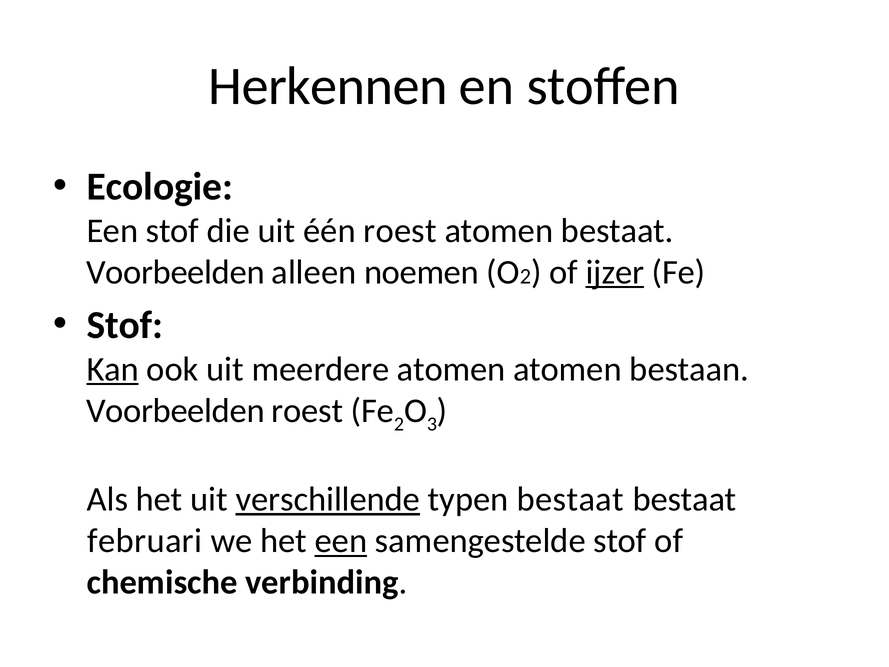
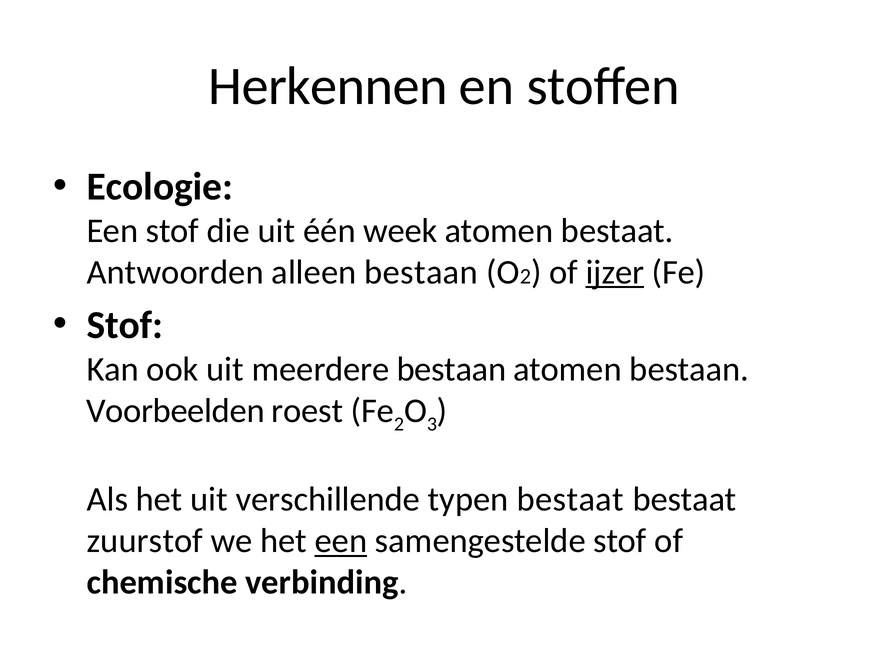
één roest: roest -> week
Voorbeelden at (175, 272): Voorbeelden -> Antwoorden
alleen noemen: noemen -> bestaan
Kan underline: present -> none
meerdere atomen: atomen -> bestaan
verschillende underline: present -> none
februari: februari -> zuurstof
